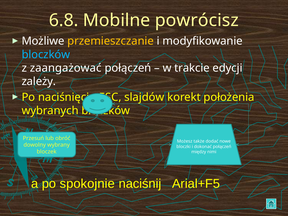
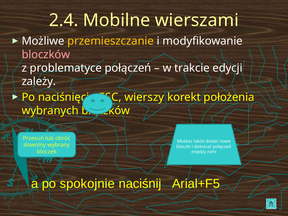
6.8: 6.8 -> 2.4
powrócisz: powrócisz -> wierszami
bloczków at (46, 55) colour: light blue -> pink
zaangażować: zaangażować -> problematyce
slajdów: slajdów -> wierszy
